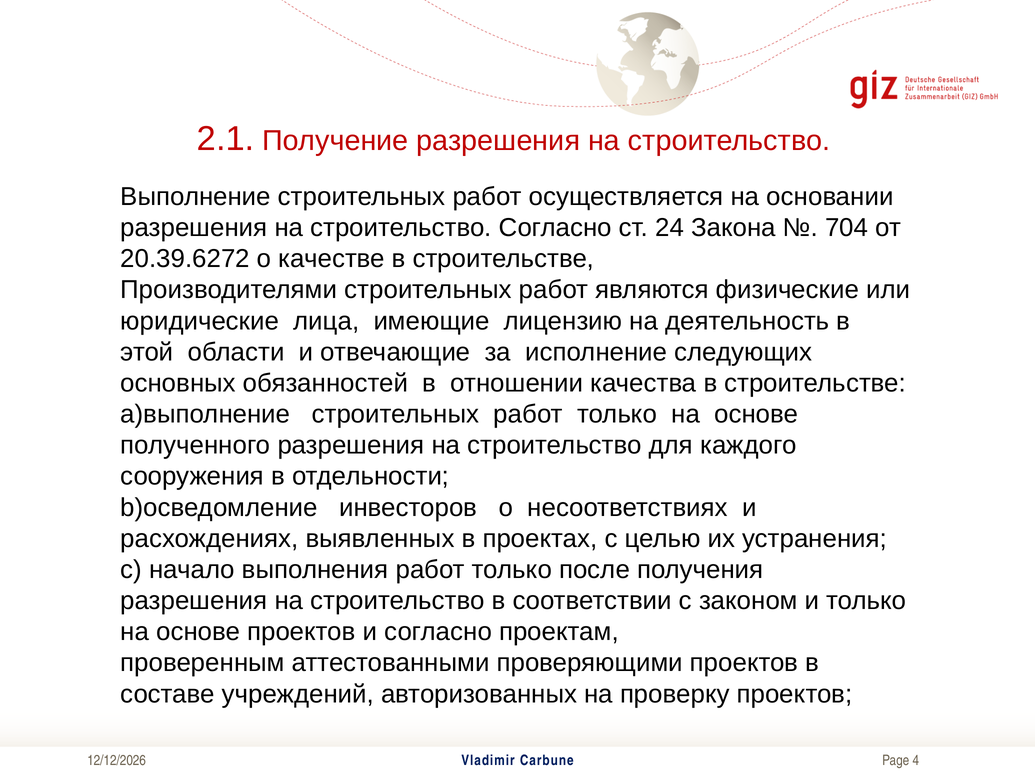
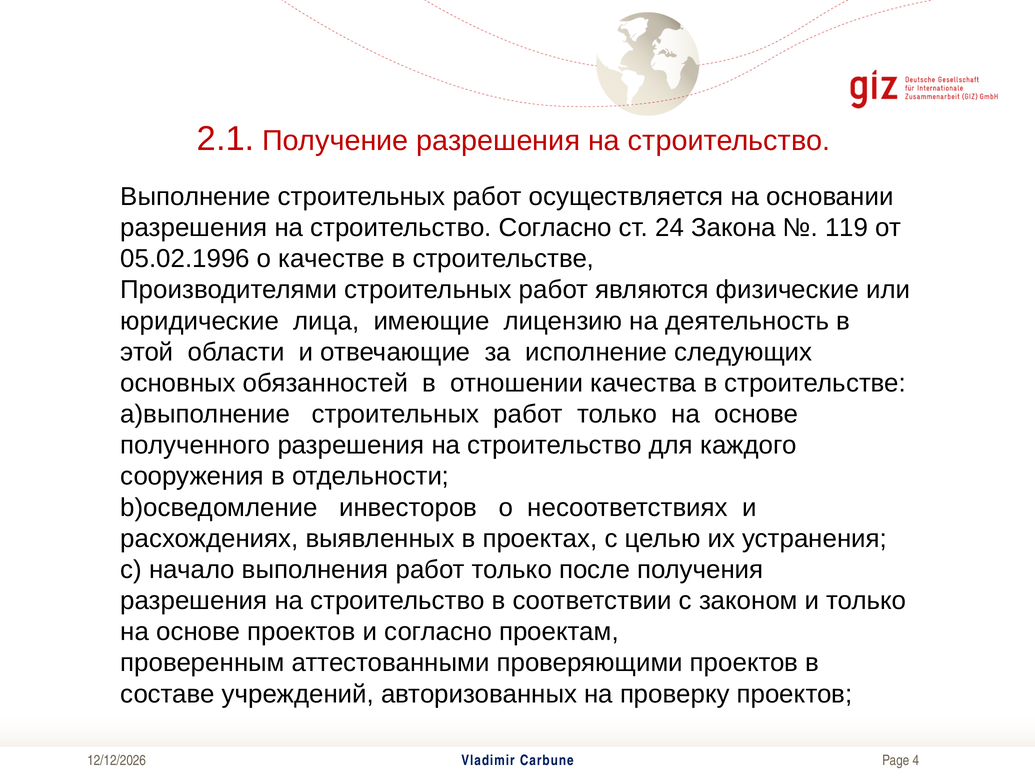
704: 704 -> 119
20.39.6272: 20.39.6272 -> 05.02.1996
